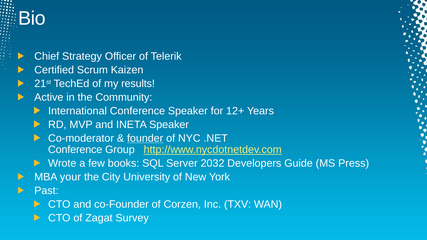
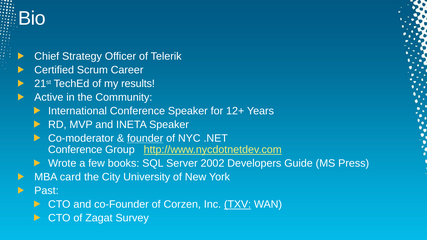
Kaizen: Kaizen -> Career
2032: 2032 -> 2002
your: your -> card
TXV underline: none -> present
